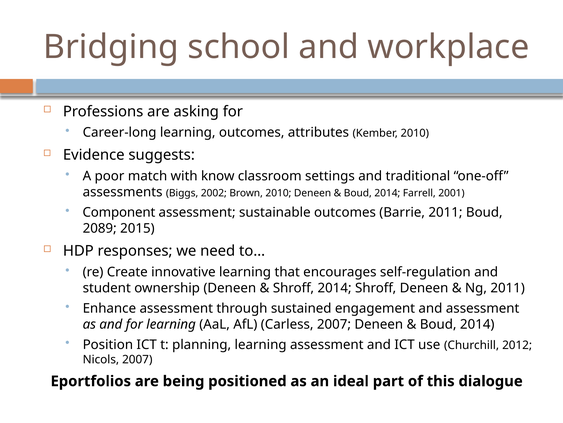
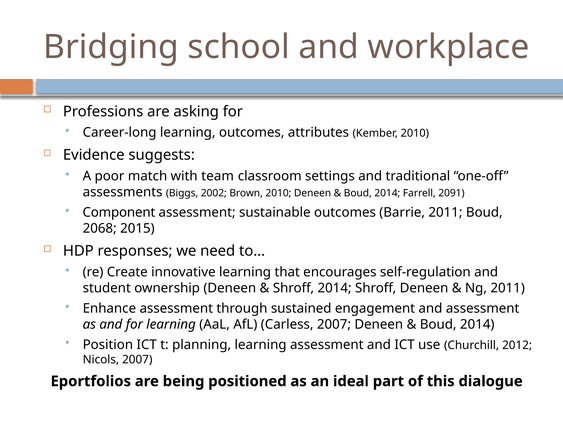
know: know -> team
2001: 2001 -> 2091
2089: 2089 -> 2068
